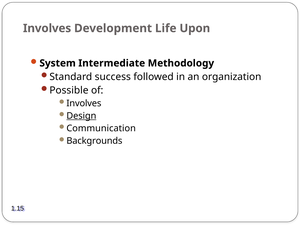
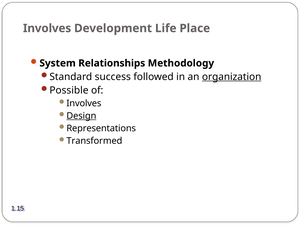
Upon: Upon -> Place
Intermediate: Intermediate -> Relationships
organization underline: none -> present
Communication: Communication -> Representations
Backgrounds: Backgrounds -> Transformed
